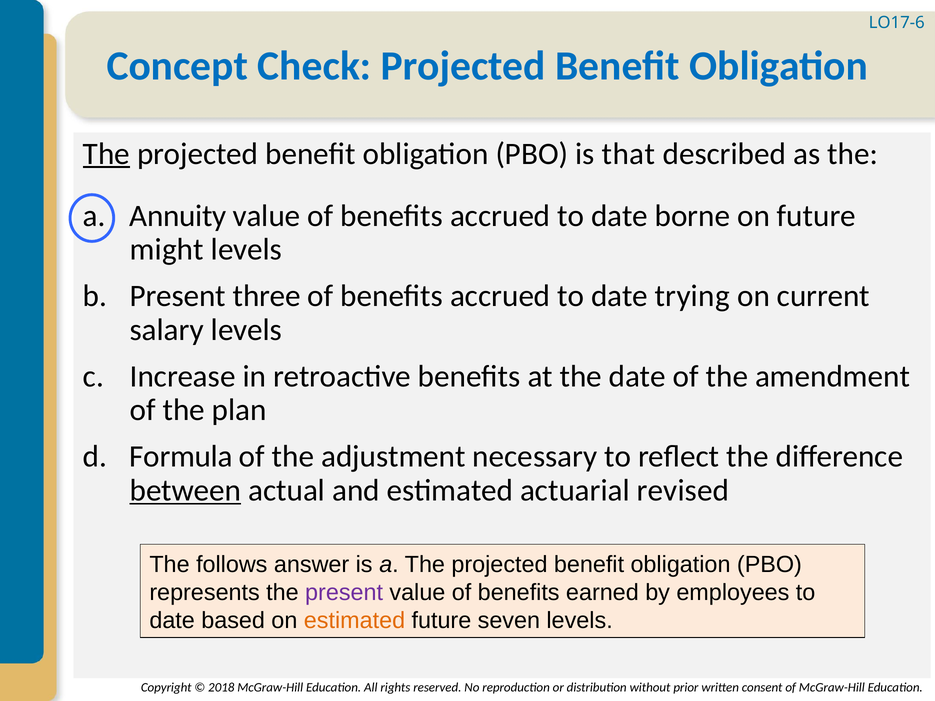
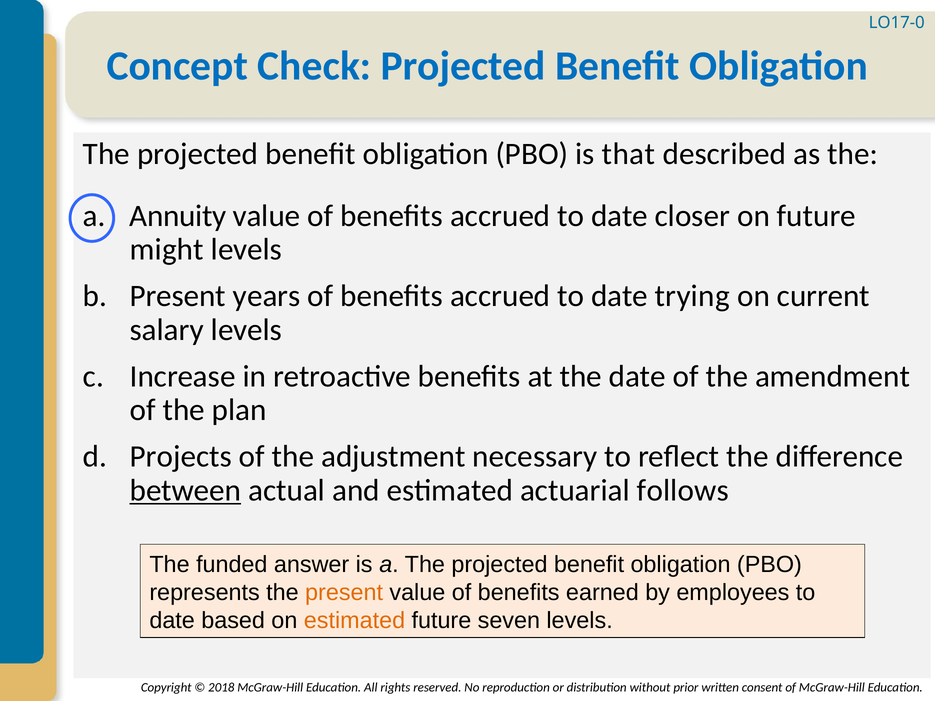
LO17-6: LO17-6 -> LO17-0
The at (106, 154) underline: present -> none
borne: borne -> closer
three: three -> years
Formula: Formula -> Projects
revised: revised -> follows
follows: follows -> funded
present at (344, 593) colour: purple -> orange
